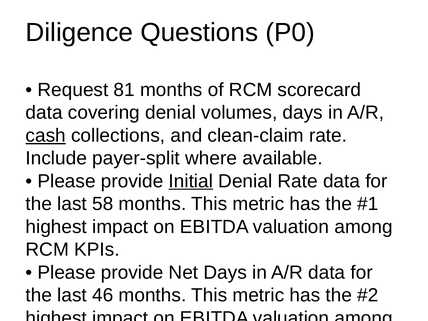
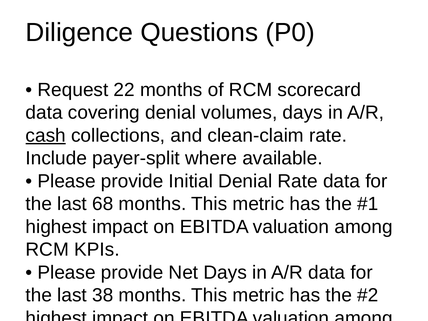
81: 81 -> 22
Initial underline: present -> none
58: 58 -> 68
46: 46 -> 38
